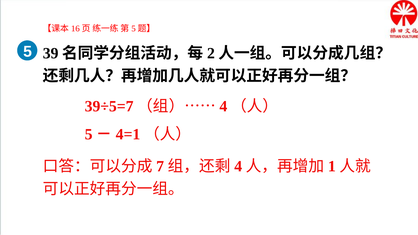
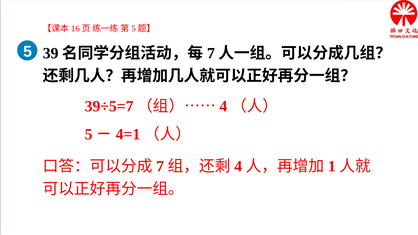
2 at (211, 53): 2 -> 7
